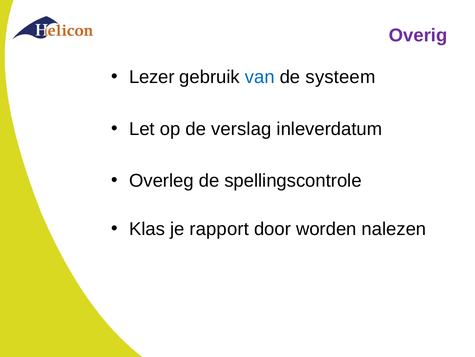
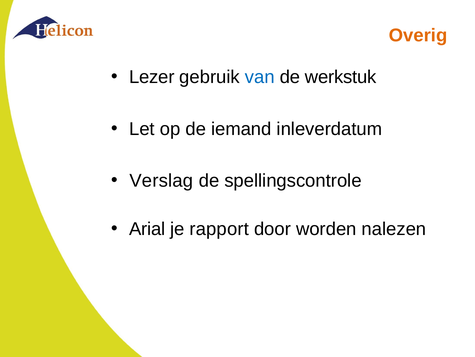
Overig colour: purple -> orange
systeem: systeem -> werkstuk
verslag: verslag -> iemand
Overleg: Overleg -> Verslag
Klas: Klas -> Arial
